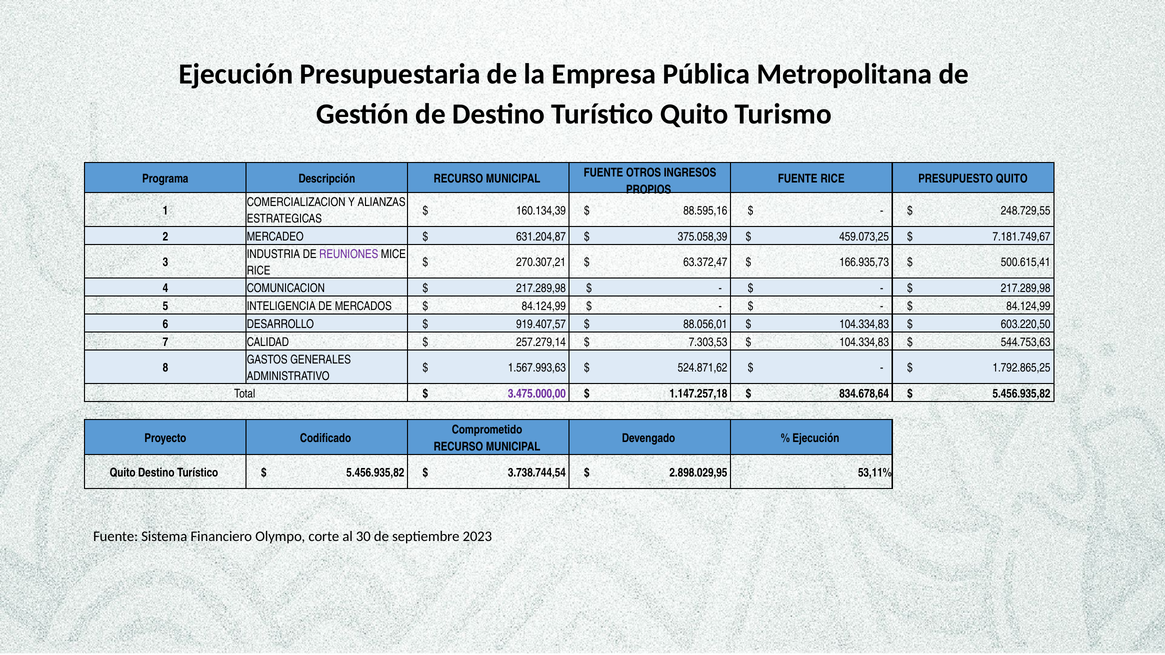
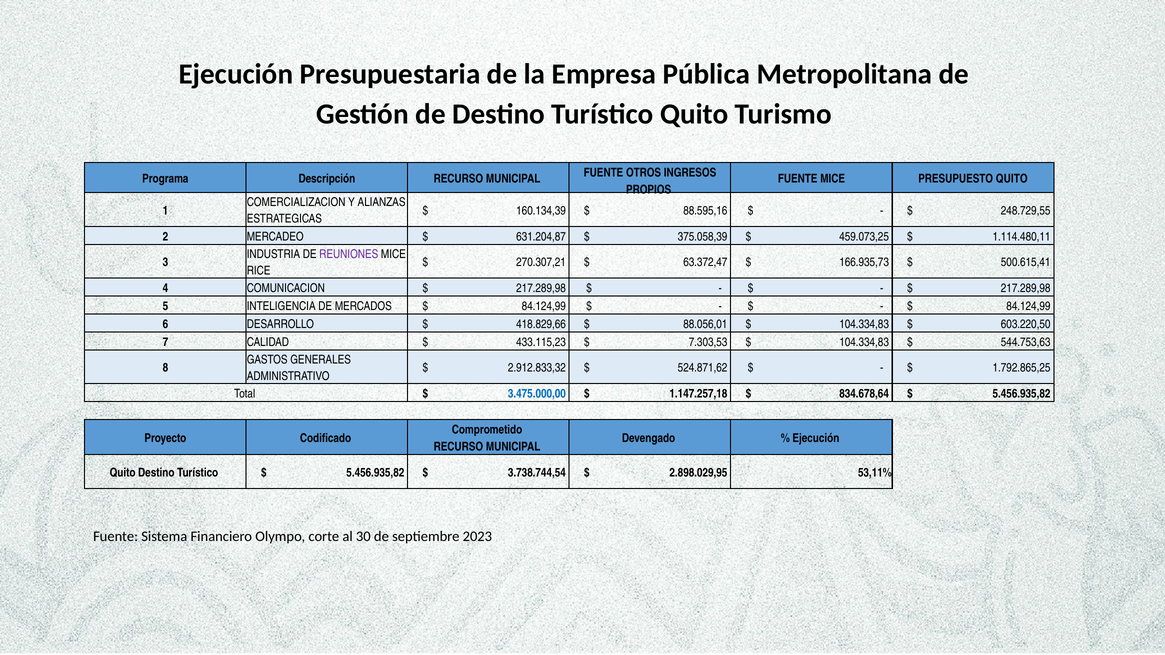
FUENTE RICE: RICE -> MICE
7.181.749,67: 7.181.749,67 -> 1.114.480,11
919.407,57: 919.407,57 -> 418.829,66
257.279,14: 257.279,14 -> 433.115,23
1.567.993,63: 1.567.993,63 -> 2.912.833,32
3.475.000,00 colour: purple -> blue
